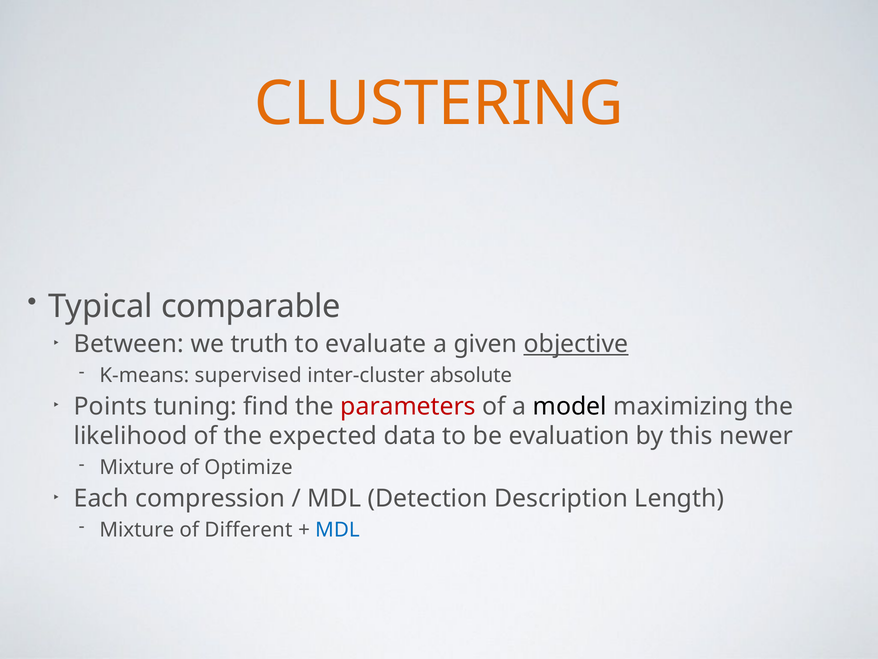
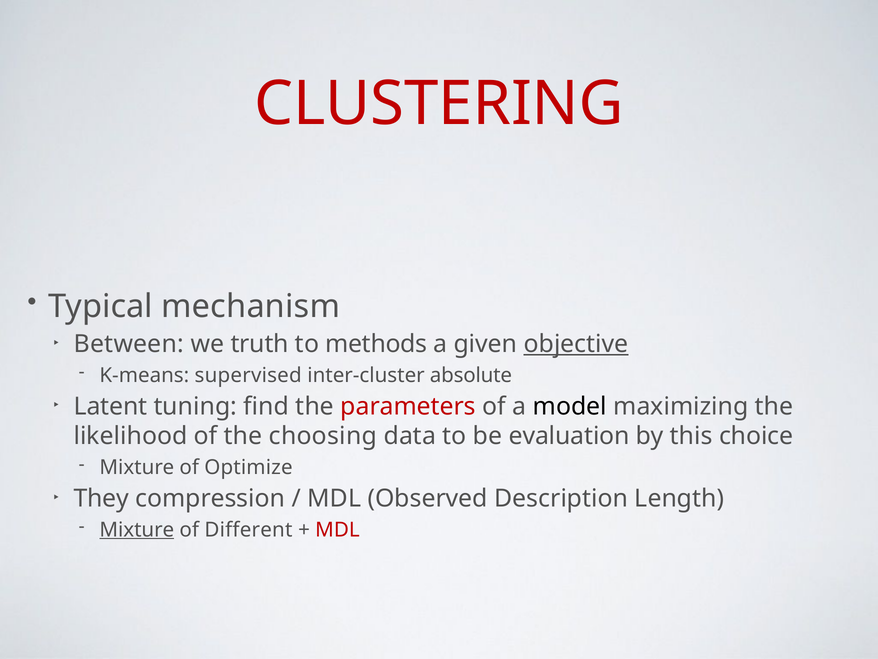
CLUSTERING colour: orange -> red
comparable: comparable -> mechanism
evaluate: evaluate -> methods
Points: Points -> Latent
expected: expected -> choosing
newer: newer -> choice
Each: Each -> They
Detection: Detection -> Observed
Mixture at (137, 529) underline: none -> present
MDL at (337, 529) colour: blue -> red
